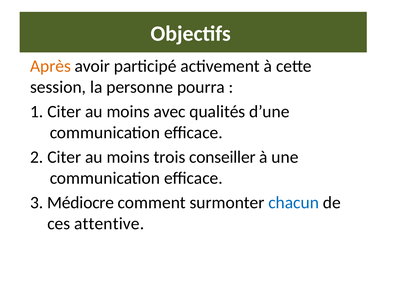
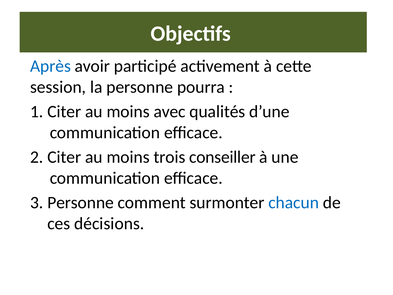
Après colour: orange -> blue
3 Médiocre: Médiocre -> Personne
attentive: attentive -> décisions
